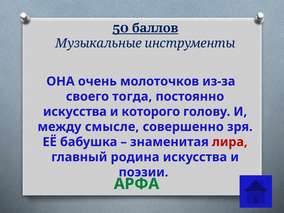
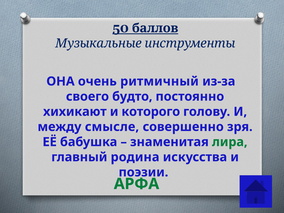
молоточков: молоточков -> ритмичный
тогда: тогда -> будто
искусства at (75, 112): искусства -> хихикают
лира colour: red -> green
